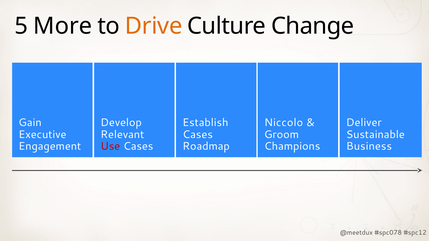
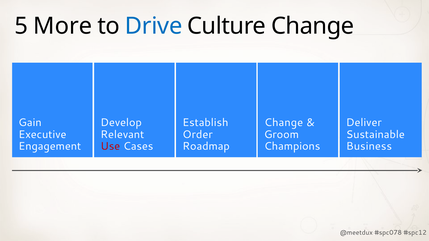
Drive colour: orange -> blue
Niccolo at (284, 123): Niccolo -> Change
Cases at (198, 135): Cases -> Order
